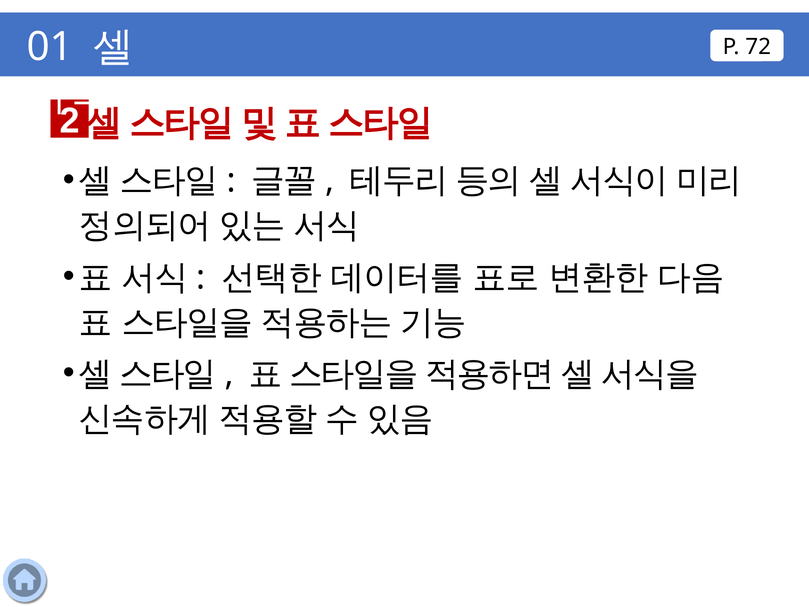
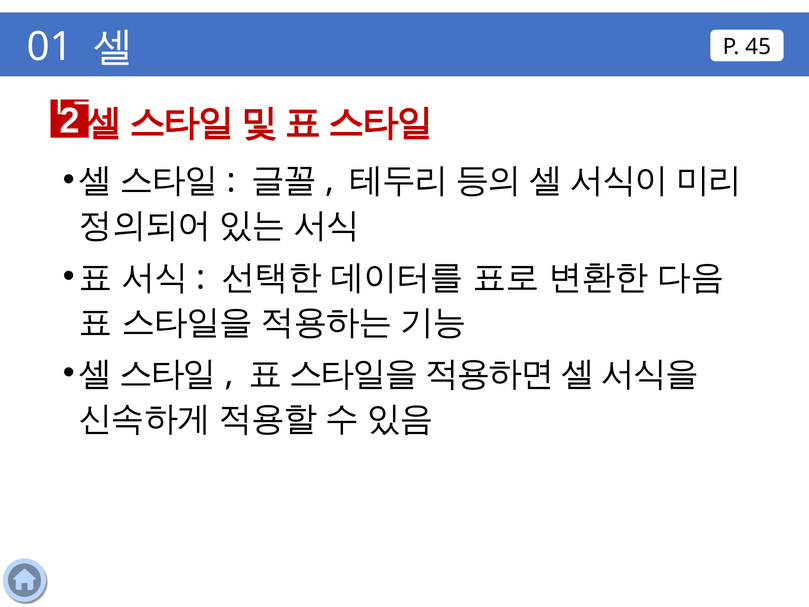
72: 72 -> 45
